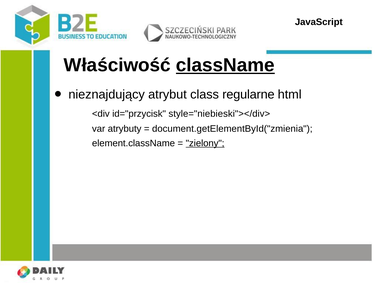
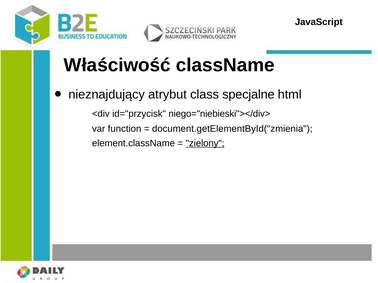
className underline: present -> none
regularne: regularne -> specjalne
style="niebieski"></div>: style="niebieski"></div> -> niego="niebieski"></div>
atrybuty: atrybuty -> function
